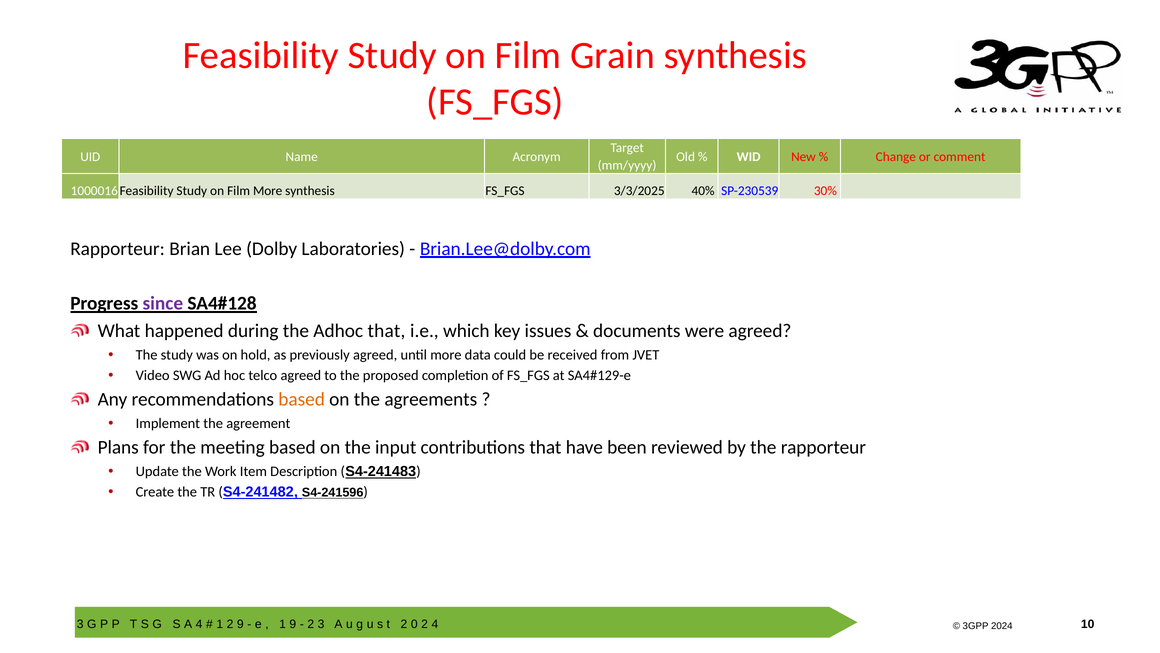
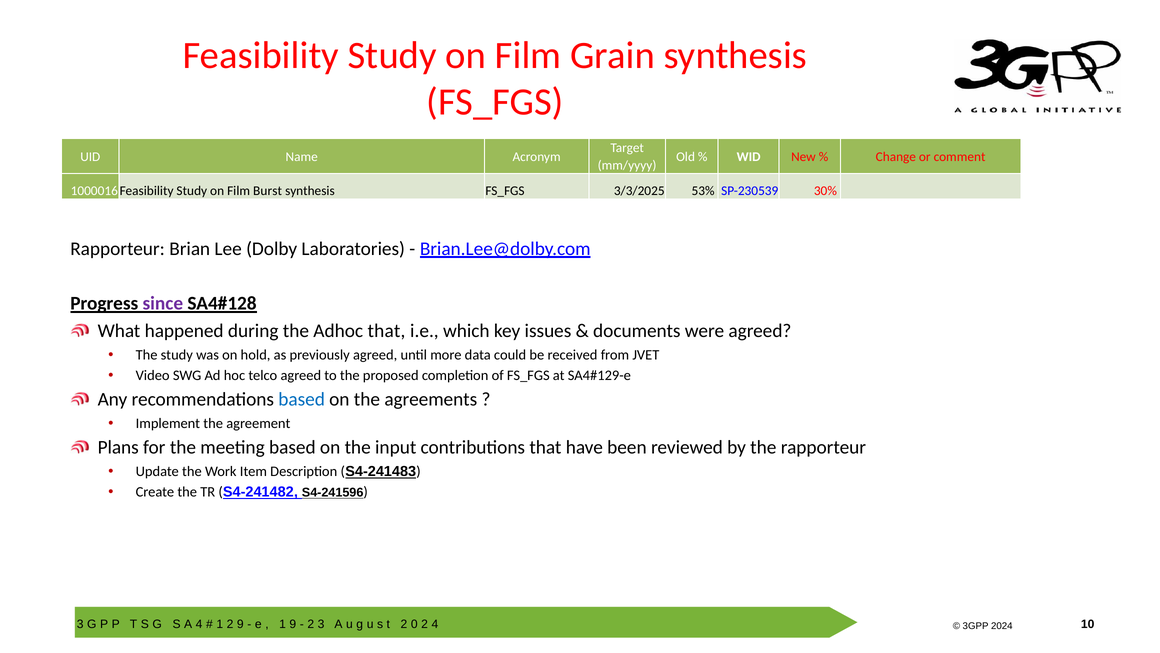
Film More: More -> Burst
40%: 40% -> 53%
based at (302, 399) colour: orange -> blue
